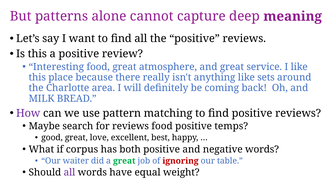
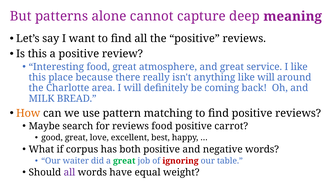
like sets: sets -> will
How colour: purple -> orange
temps: temps -> carrot
